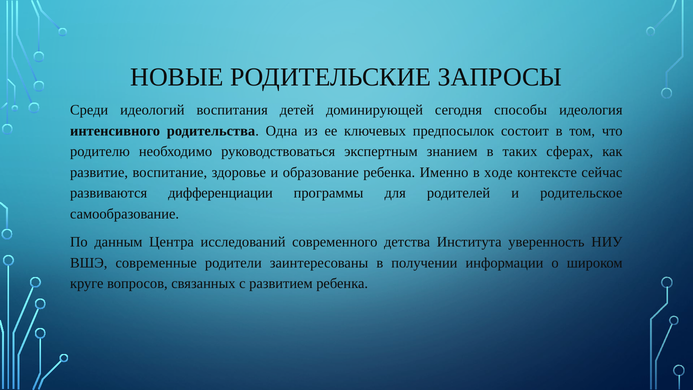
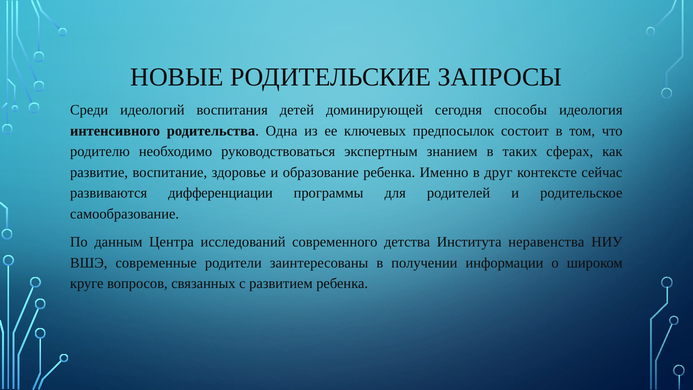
ходе: ходе -> друг
уверенность: уверенность -> неравенства
